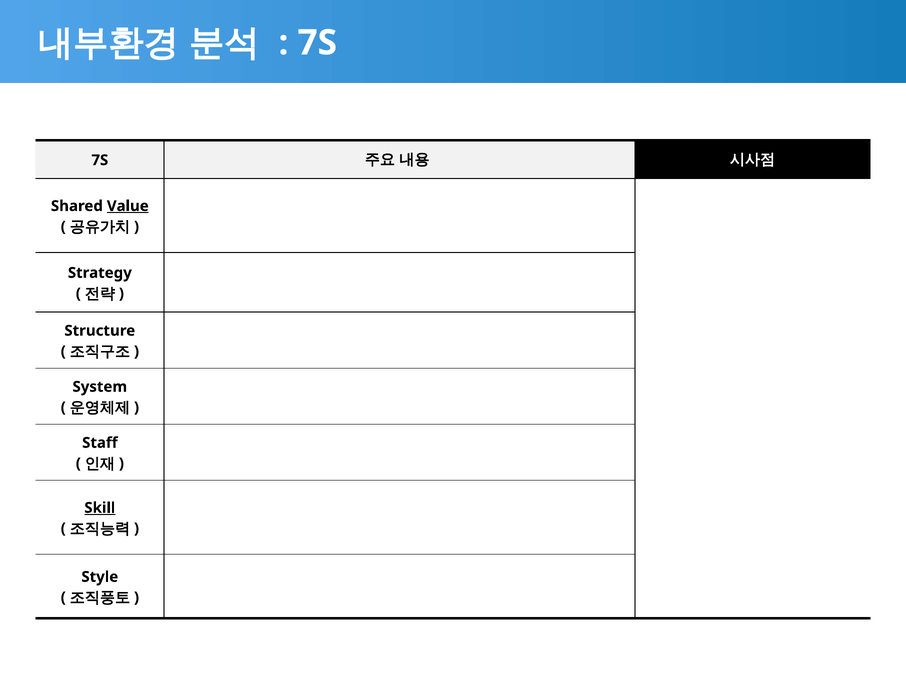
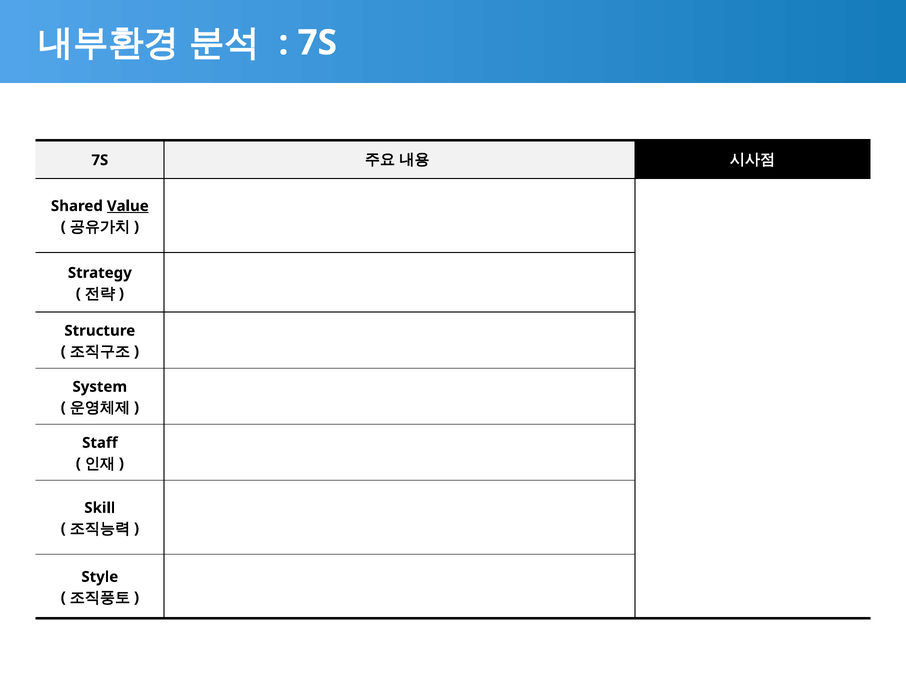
Skill underline: present -> none
